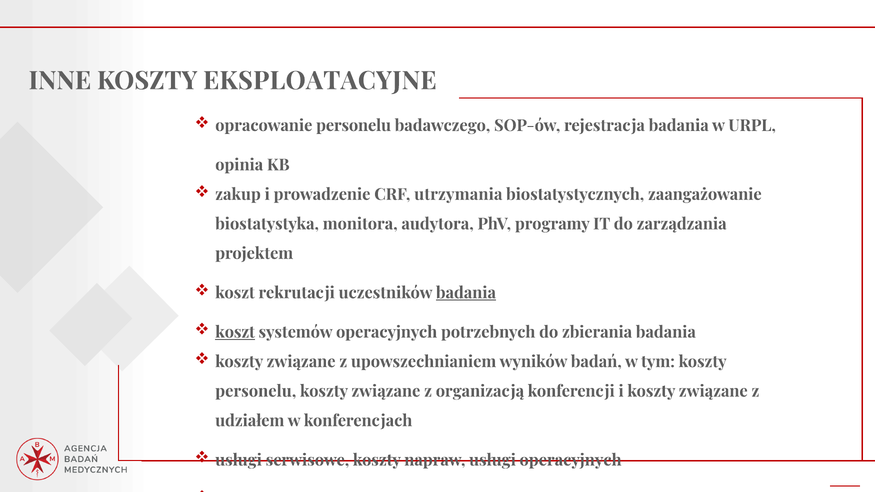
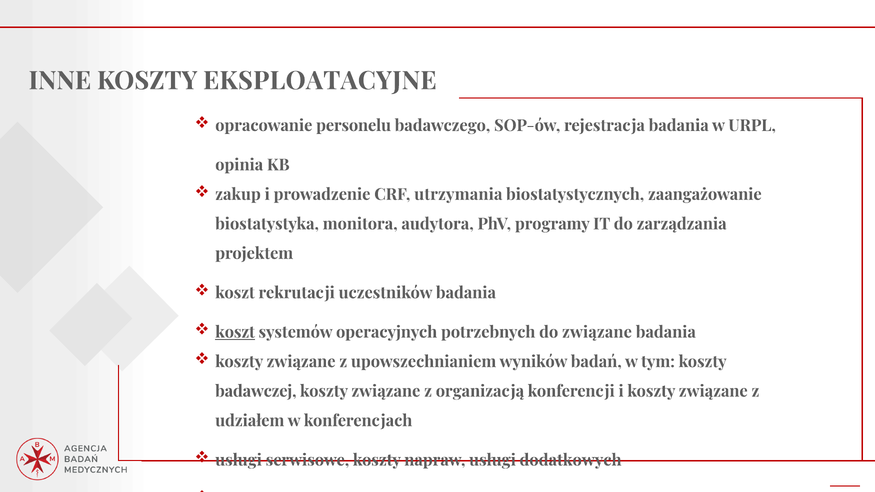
badania at (466, 293) underline: present -> none
do zbierania: zbierania -> związane
personelu at (256, 391): personelu -> badawczej
usługi operacyjnych: operacyjnych -> dodatkowych
